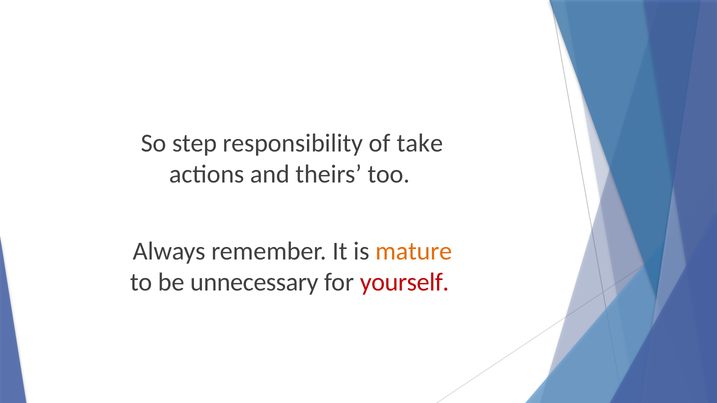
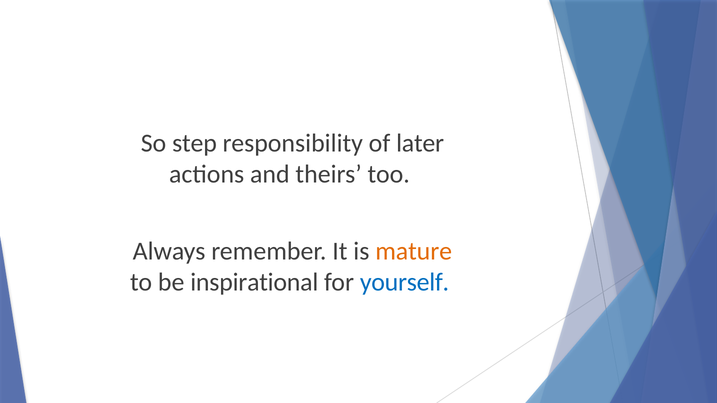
take: take -> later
unnecessary: unnecessary -> inspirational
yourself colour: red -> blue
